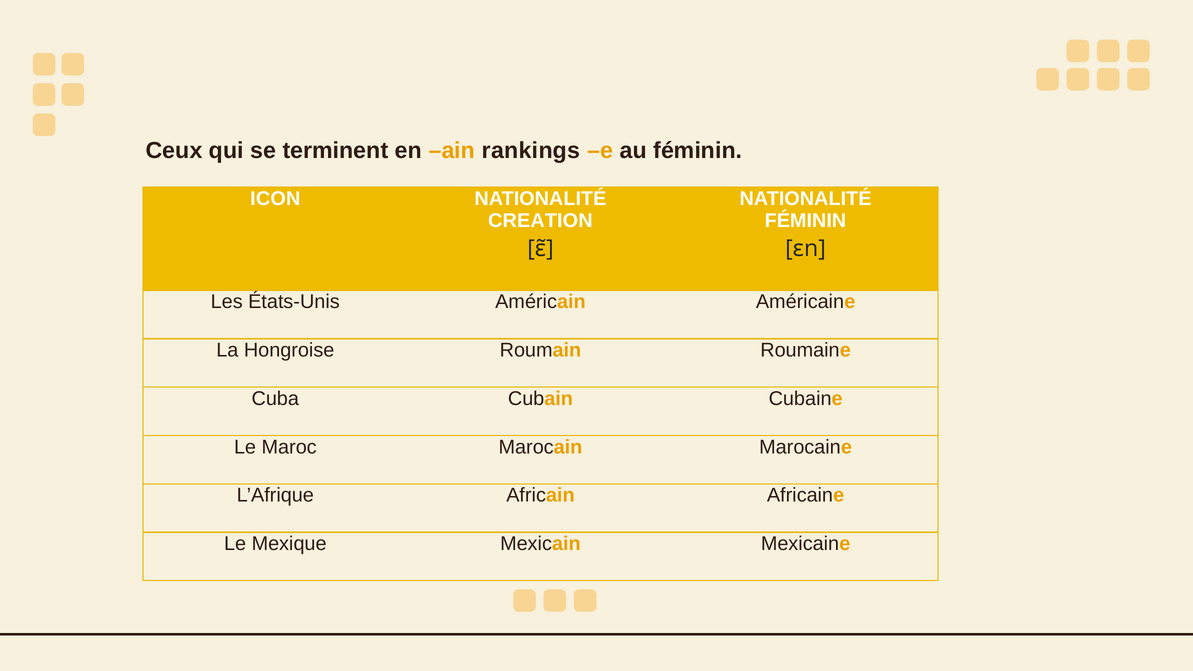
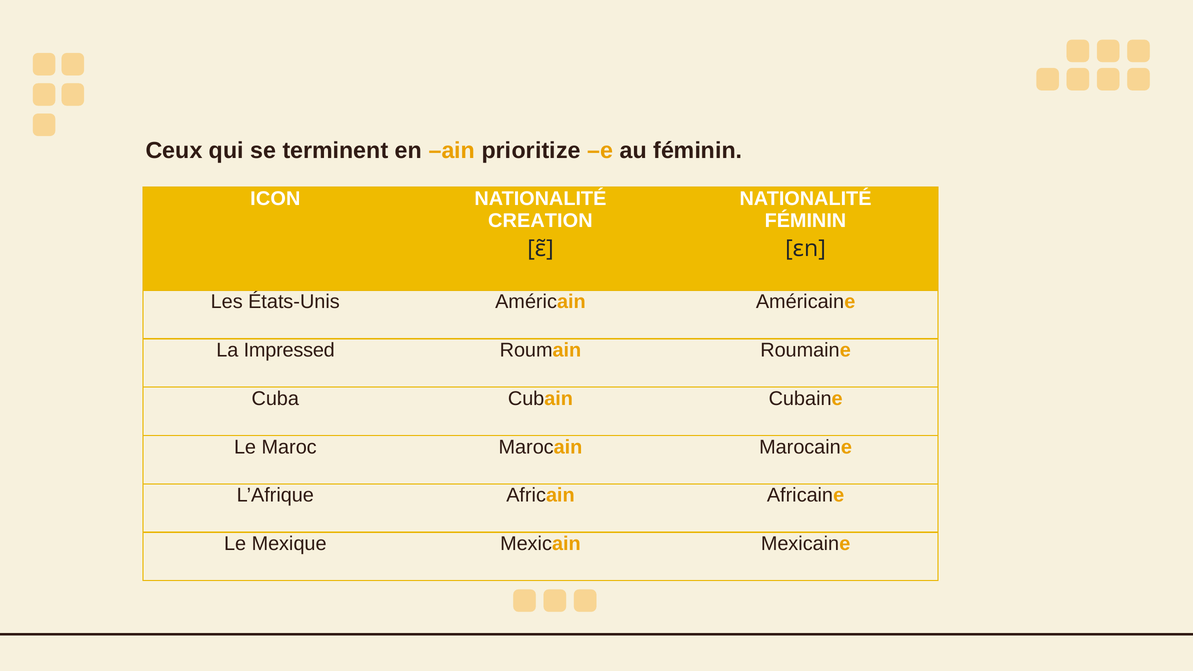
rankings: rankings -> prioritize
Hongroise: Hongroise -> Impressed
